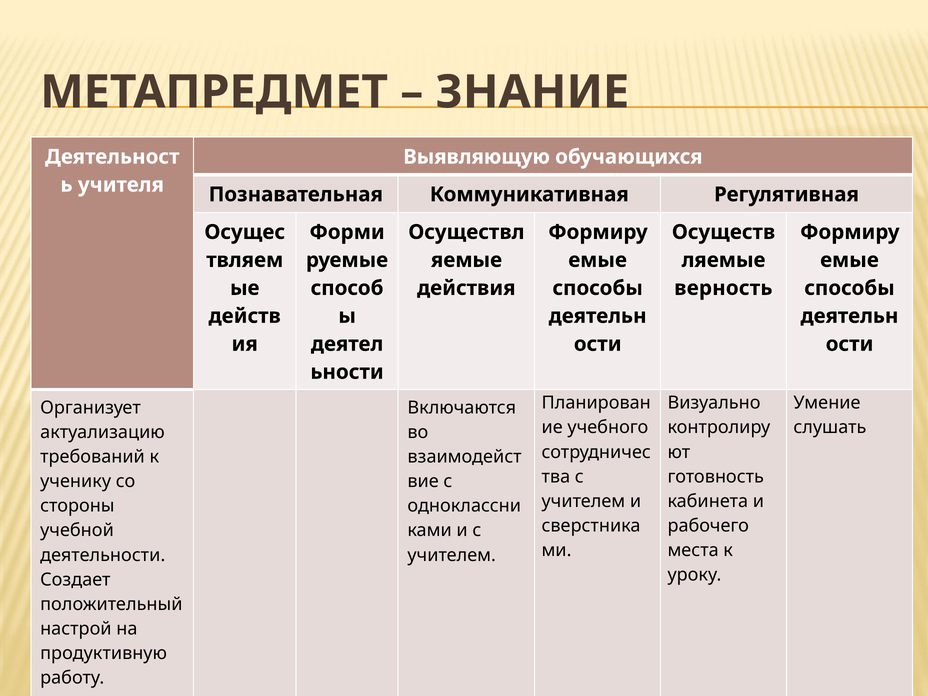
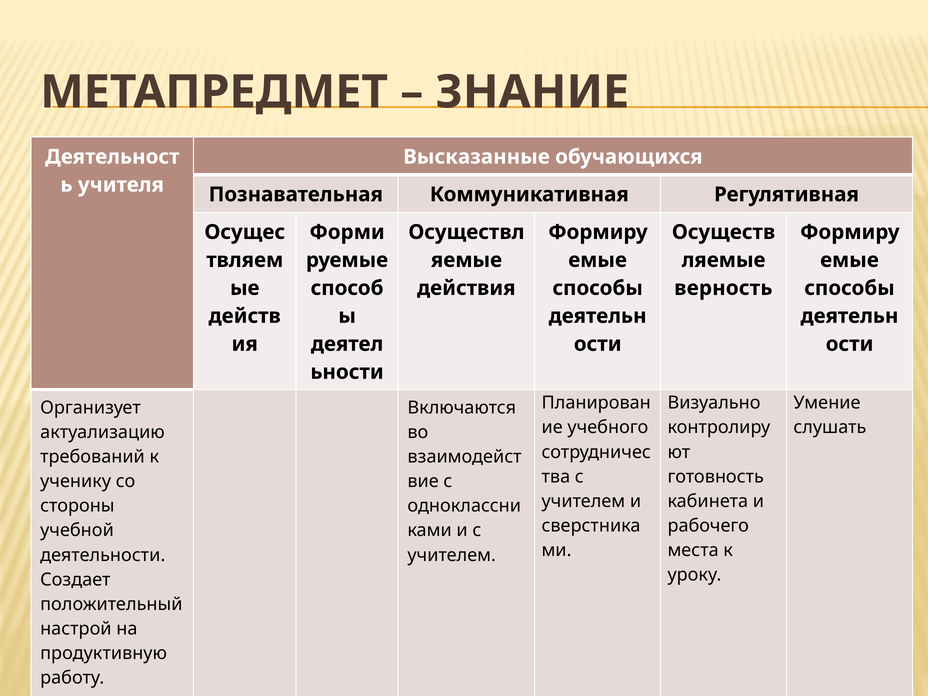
Выявляющую: Выявляющую -> Высказанные
